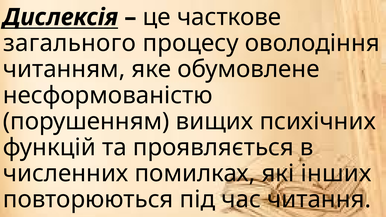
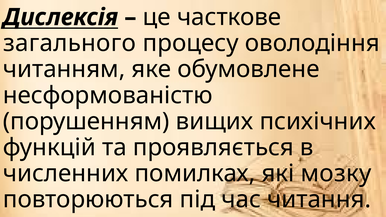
інших: інших -> мозку
